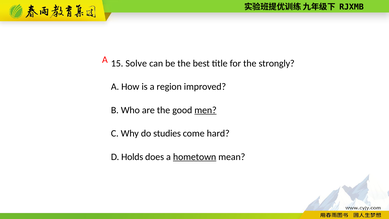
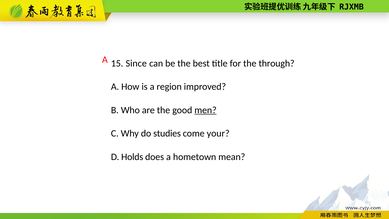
Solve: Solve -> Since
strongly: strongly -> through
hard: hard -> your
hometown underline: present -> none
